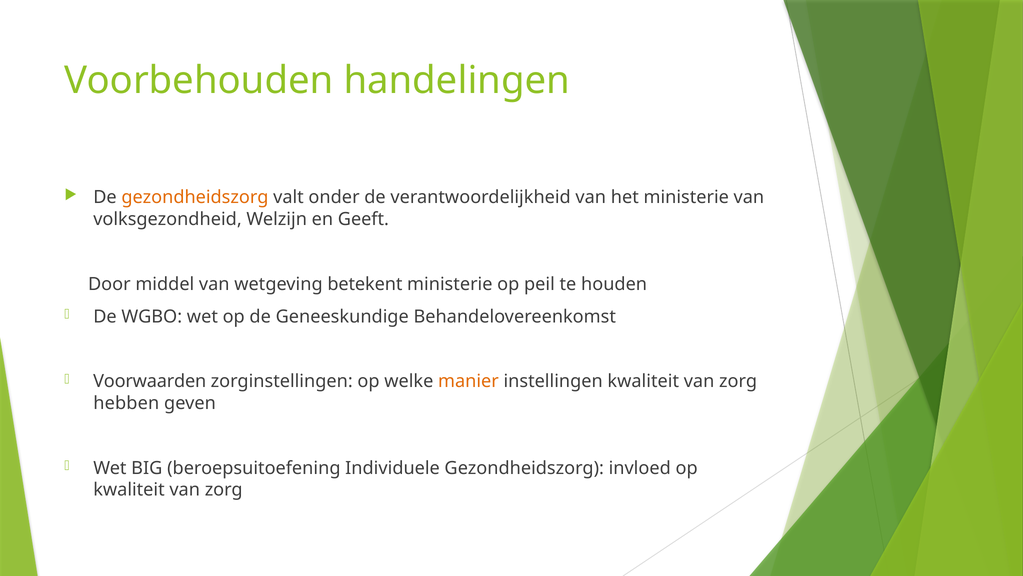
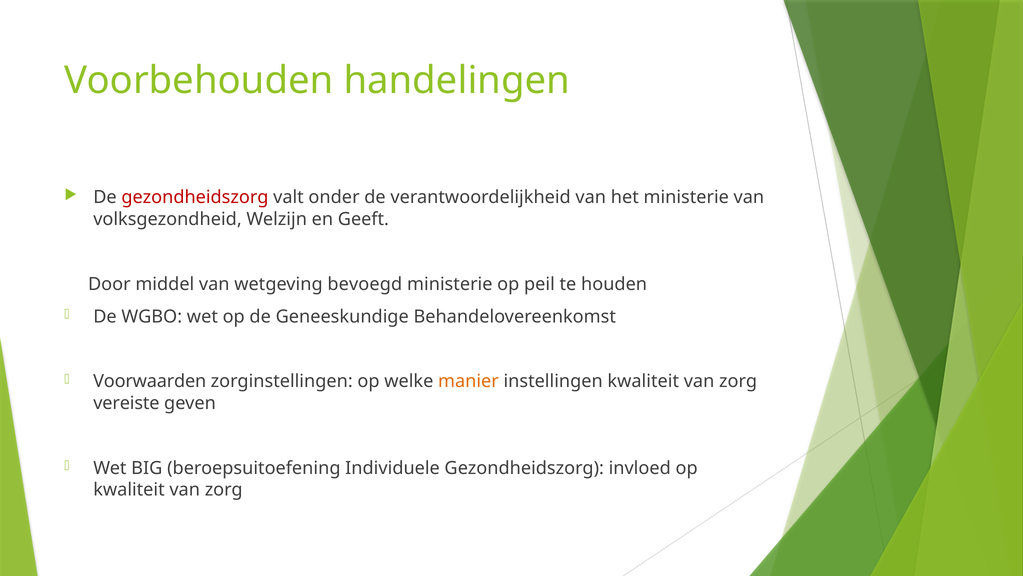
gezondheidszorg at (195, 197) colour: orange -> red
betekent: betekent -> bevoegd
hebben: hebben -> vereiste
